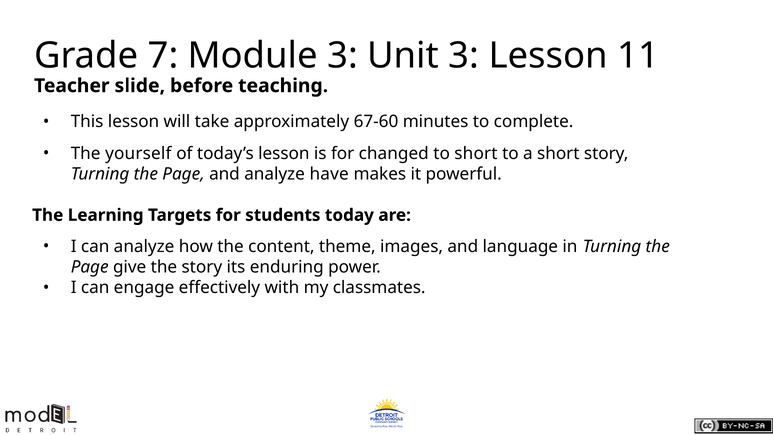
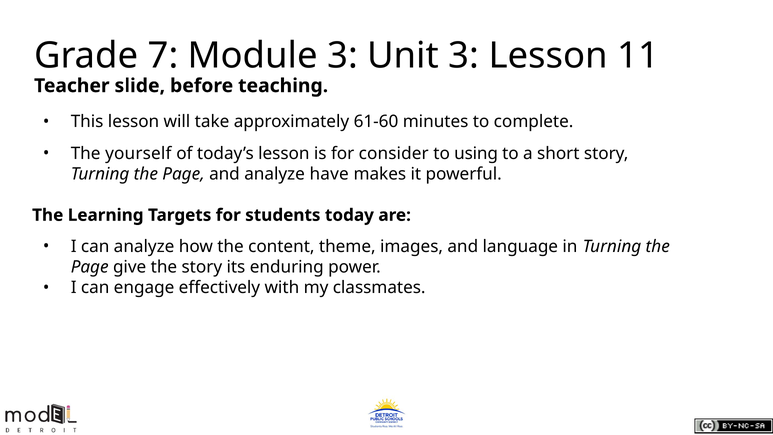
67-60: 67-60 -> 61-60
changed: changed -> consider
to short: short -> using
